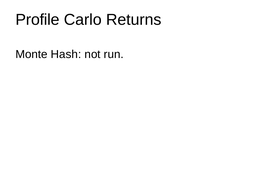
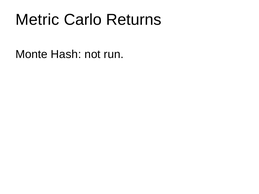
Profile: Profile -> Metric
